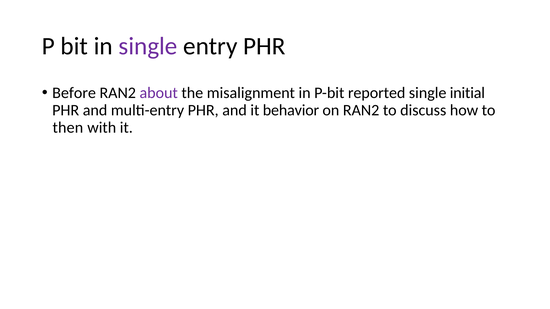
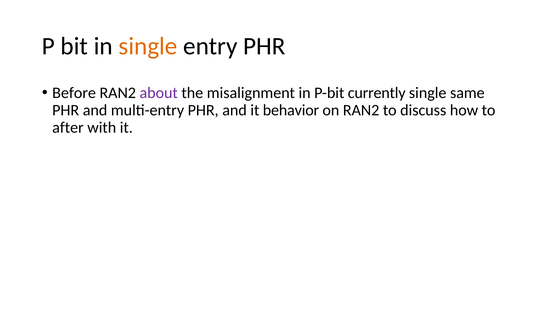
single at (148, 46) colour: purple -> orange
reported: reported -> currently
initial: initial -> same
then: then -> after
